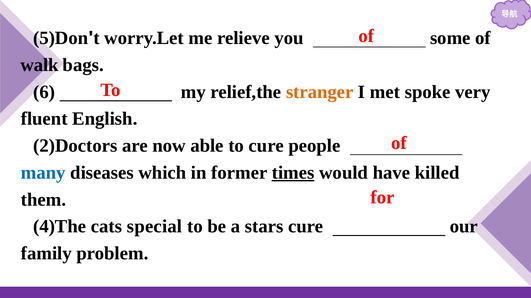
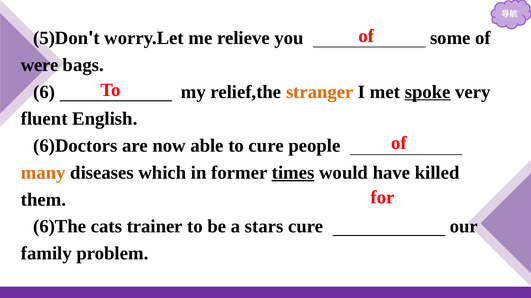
walk: walk -> were
spoke underline: none -> present
2)Doctors: 2)Doctors -> 6)Doctors
many colour: blue -> orange
4)The: 4)The -> 6)The
special: special -> trainer
